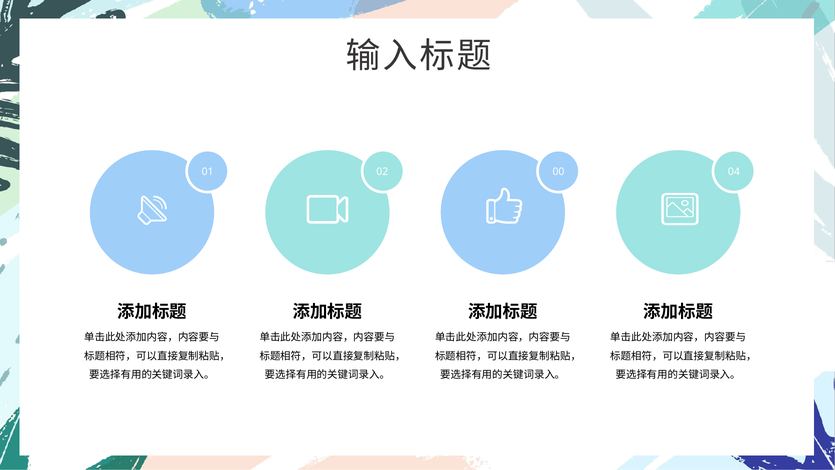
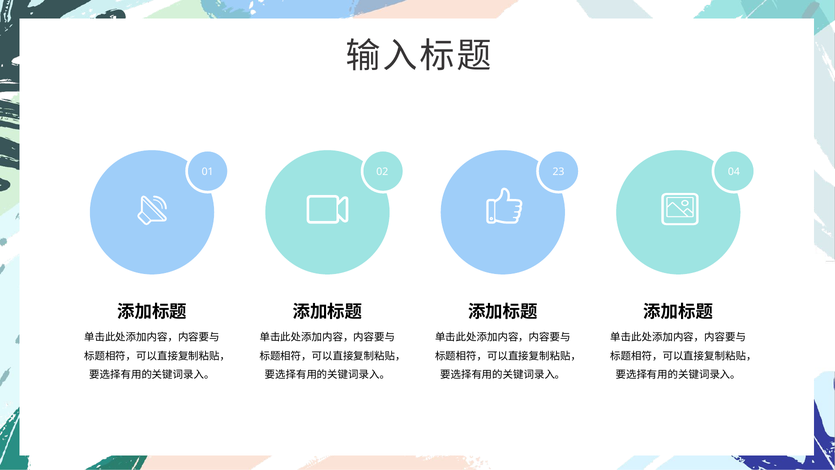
00: 00 -> 23
